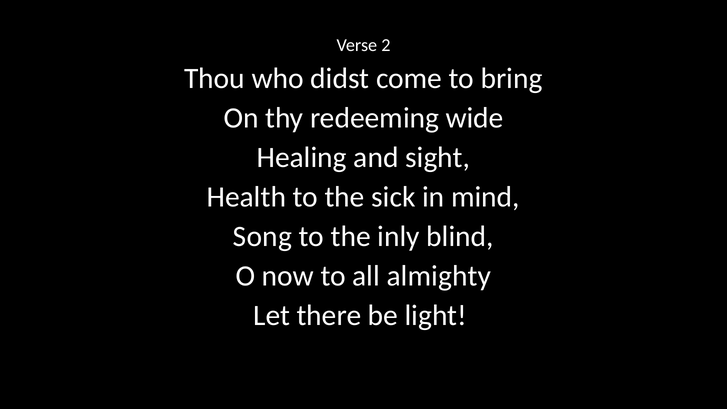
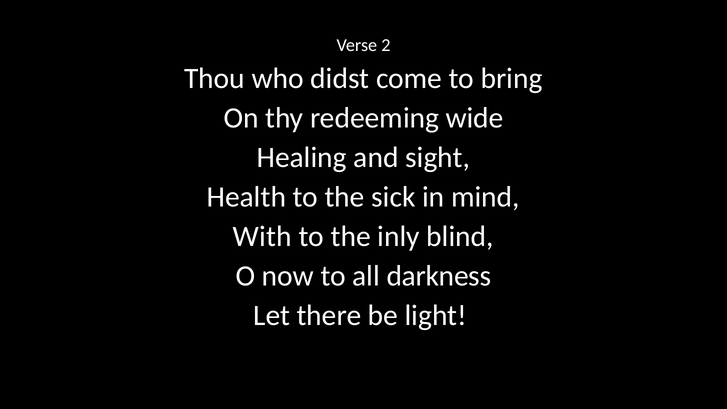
Song: Song -> With
almighty: almighty -> darkness
